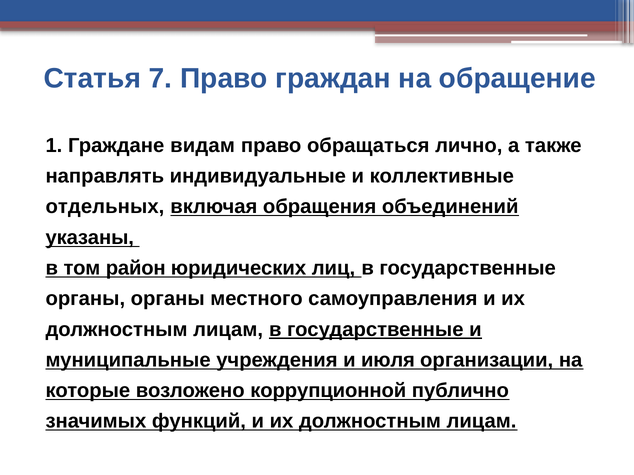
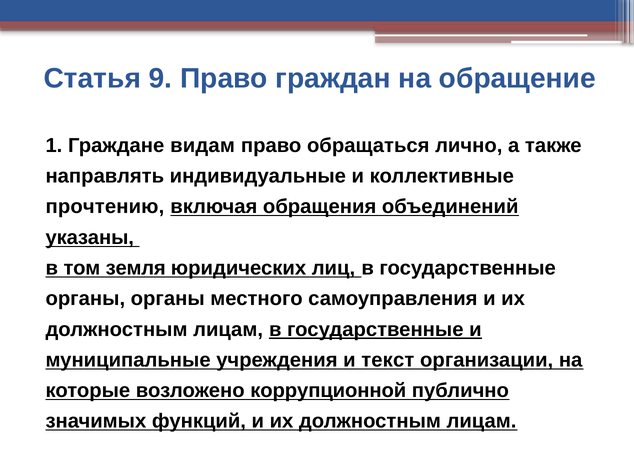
7: 7 -> 9
отдельных: отдельных -> прочтению
район: район -> земля
июля: июля -> текст
